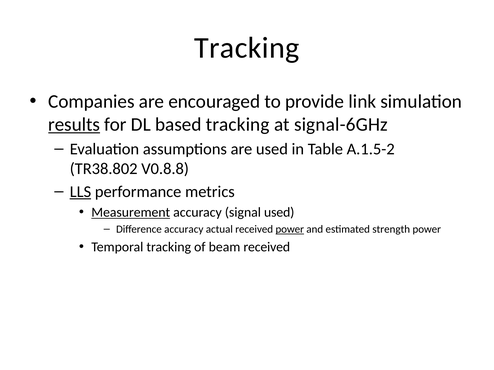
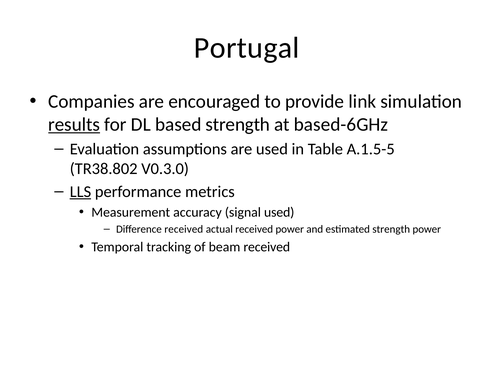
Tracking at (247, 48): Tracking -> Portugal
based tracking: tracking -> strength
signal-6GHz: signal-6GHz -> based-6GHz
A.1.5-2: A.1.5-2 -> A.1.5-5
V0.8.8: V0.8.8 -> V0.3.0
Measurement underline: present -> none
Difference accuracy: accuracy -> received
power at (290, 230) underline: present -> none
